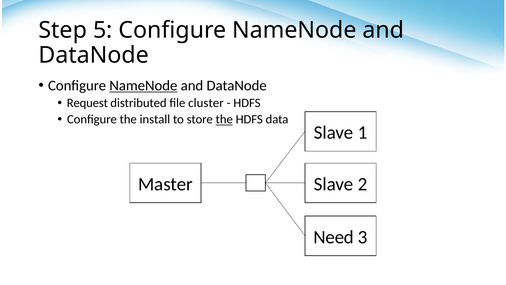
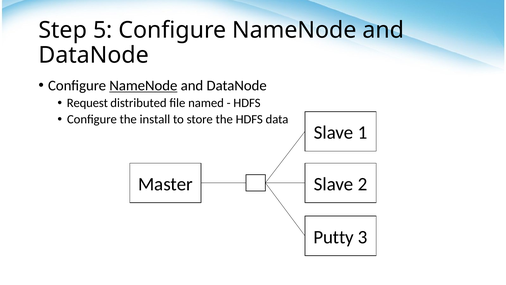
cluster: cluster -> named
the at (224, 119) underline: present -> none
Need: Need -> Putty
